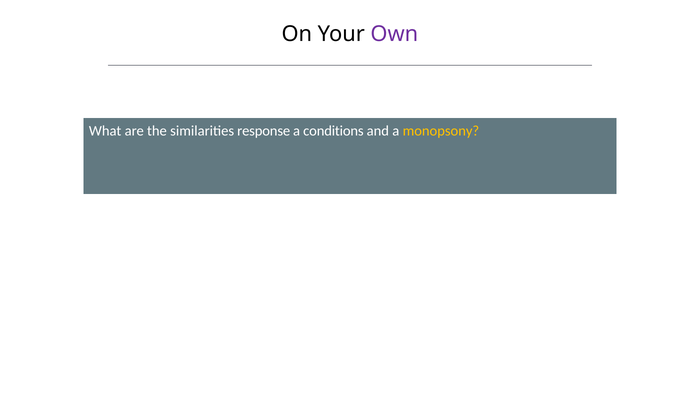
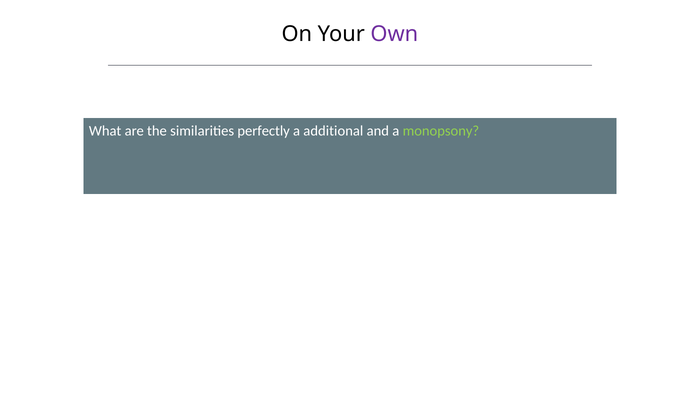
response: response -> perfectly
conditions: conditions -> additional
monopsony colour: yellow -> light green
